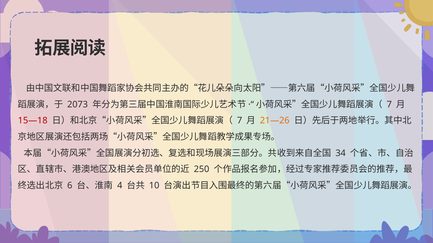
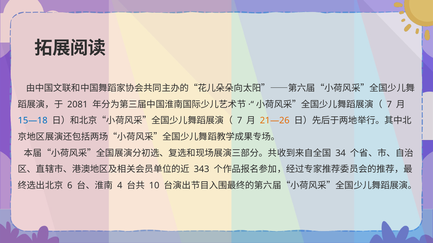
2073: 2073 -> 2081
15—18 colour: red -> blue
250: 250 -> 343
